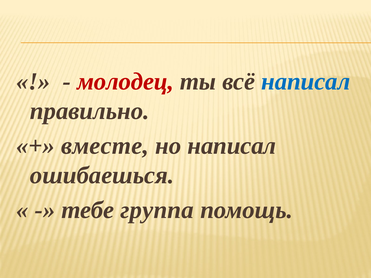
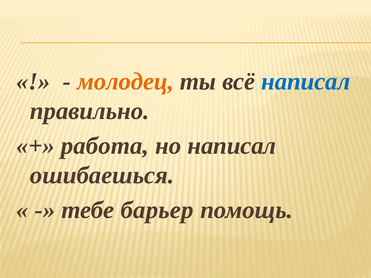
молодец colour: red -> orange
вместе: вместе -> работа
группа: группа -> барьер
